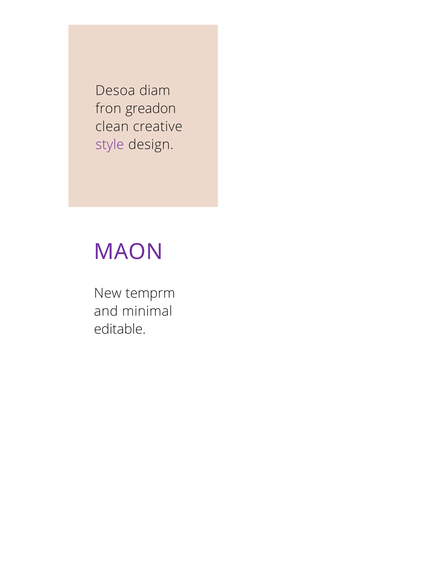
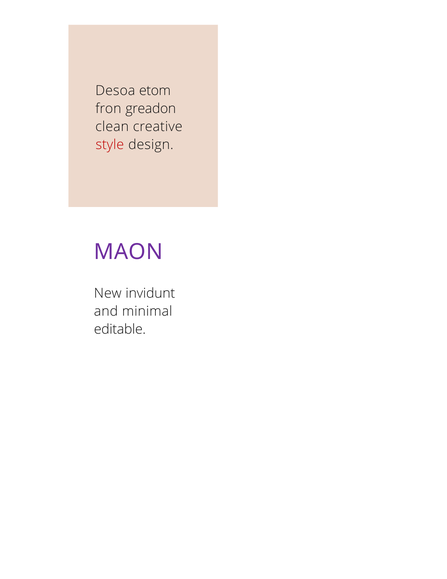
diam: diam -> etom
style colour: purple -> red
temprm: temprm -> invidunt
